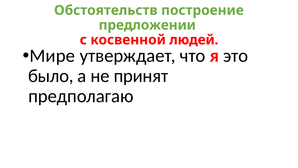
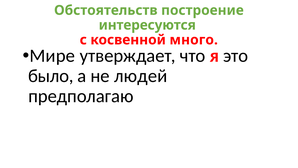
предложении: предложении -> интересуются
людей: людей -> много
принят: принят -> людей
